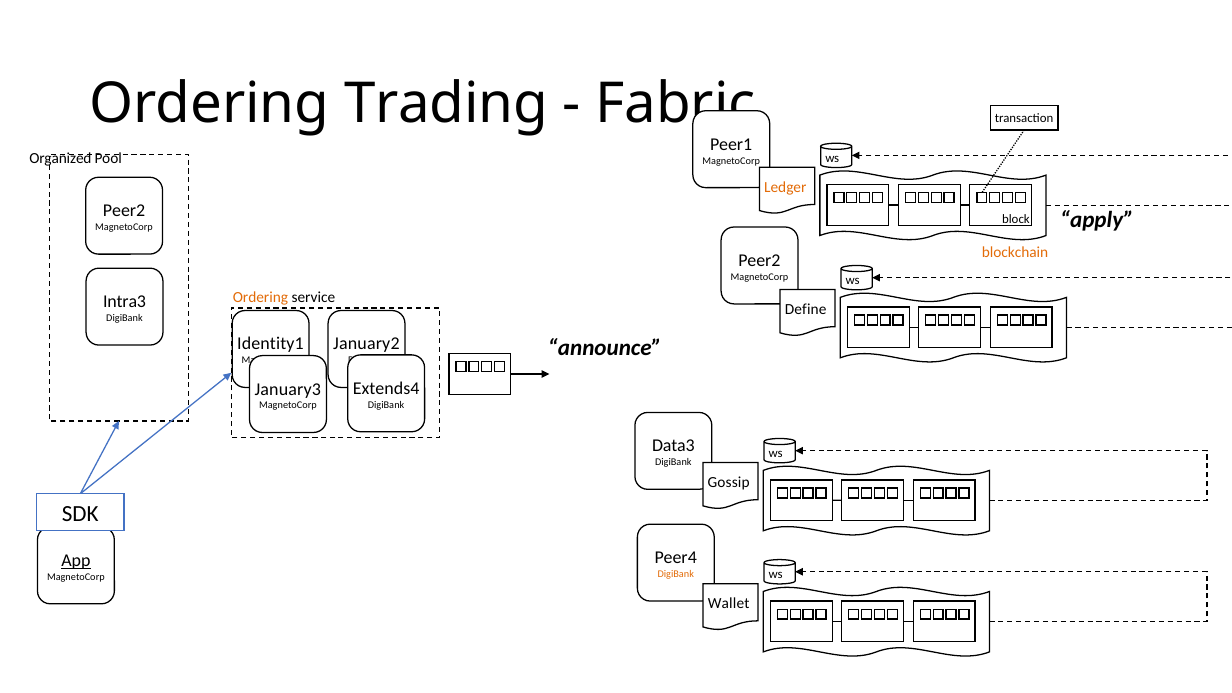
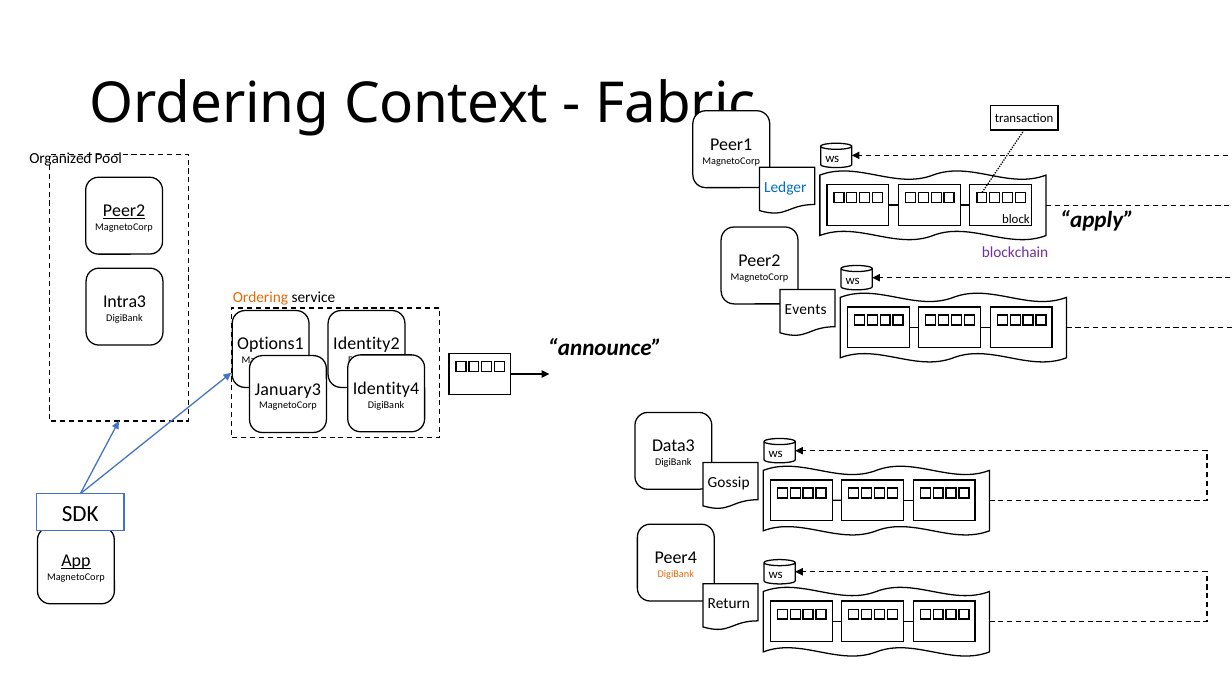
Trading: Trading -> Context
Ledger colour: orange -> blue
Peer2 at (124, 211) underline: none -> present
blockchain colour: orange -> purple
Define: Define -> Events
Identity1: Identity1 -> Options1
January2: January2 -> Identity2
Extends4: Extends4 -> Identity4
Wallet: Wallet -> Return
